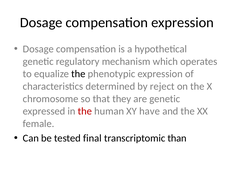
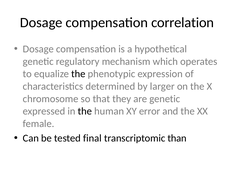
compensation expression: expression -> correlation
reject: reject -> larger
the at (85, 112) colour: red -> black
have: have -> error
